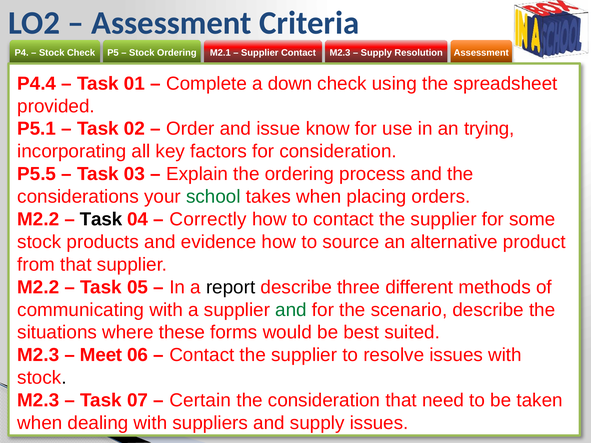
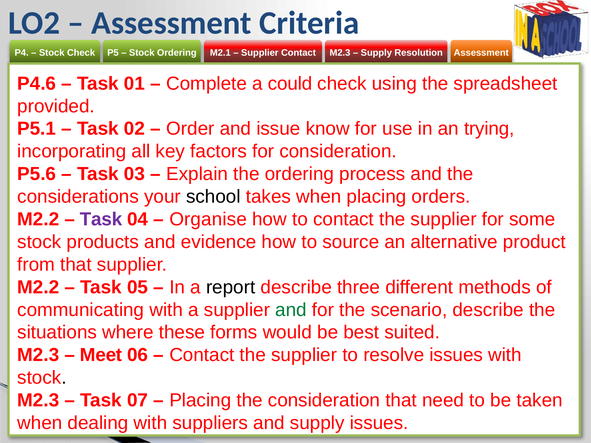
P4.4: P4.4 -> P4.6
down: down -> could
P5.5: P5.5 -> P5.6
school colour: green -> black
Task at (101, 219) colour: black -> purple
Correctly: Correctly -> Organise
Certain at (200, 401): Certain -> Placing
